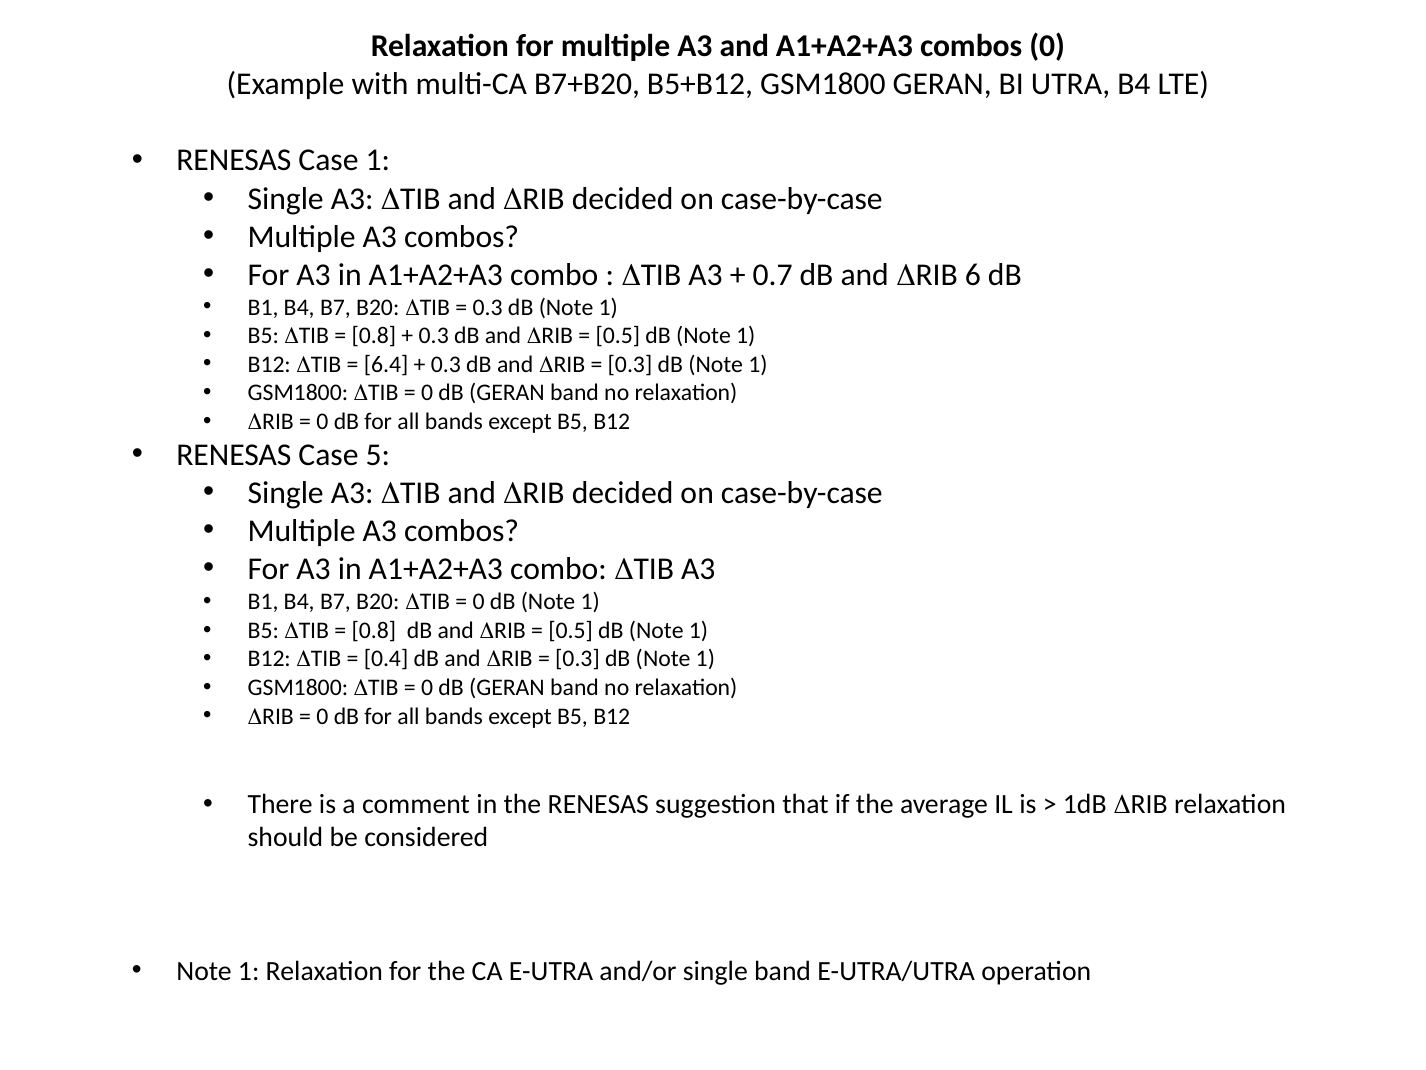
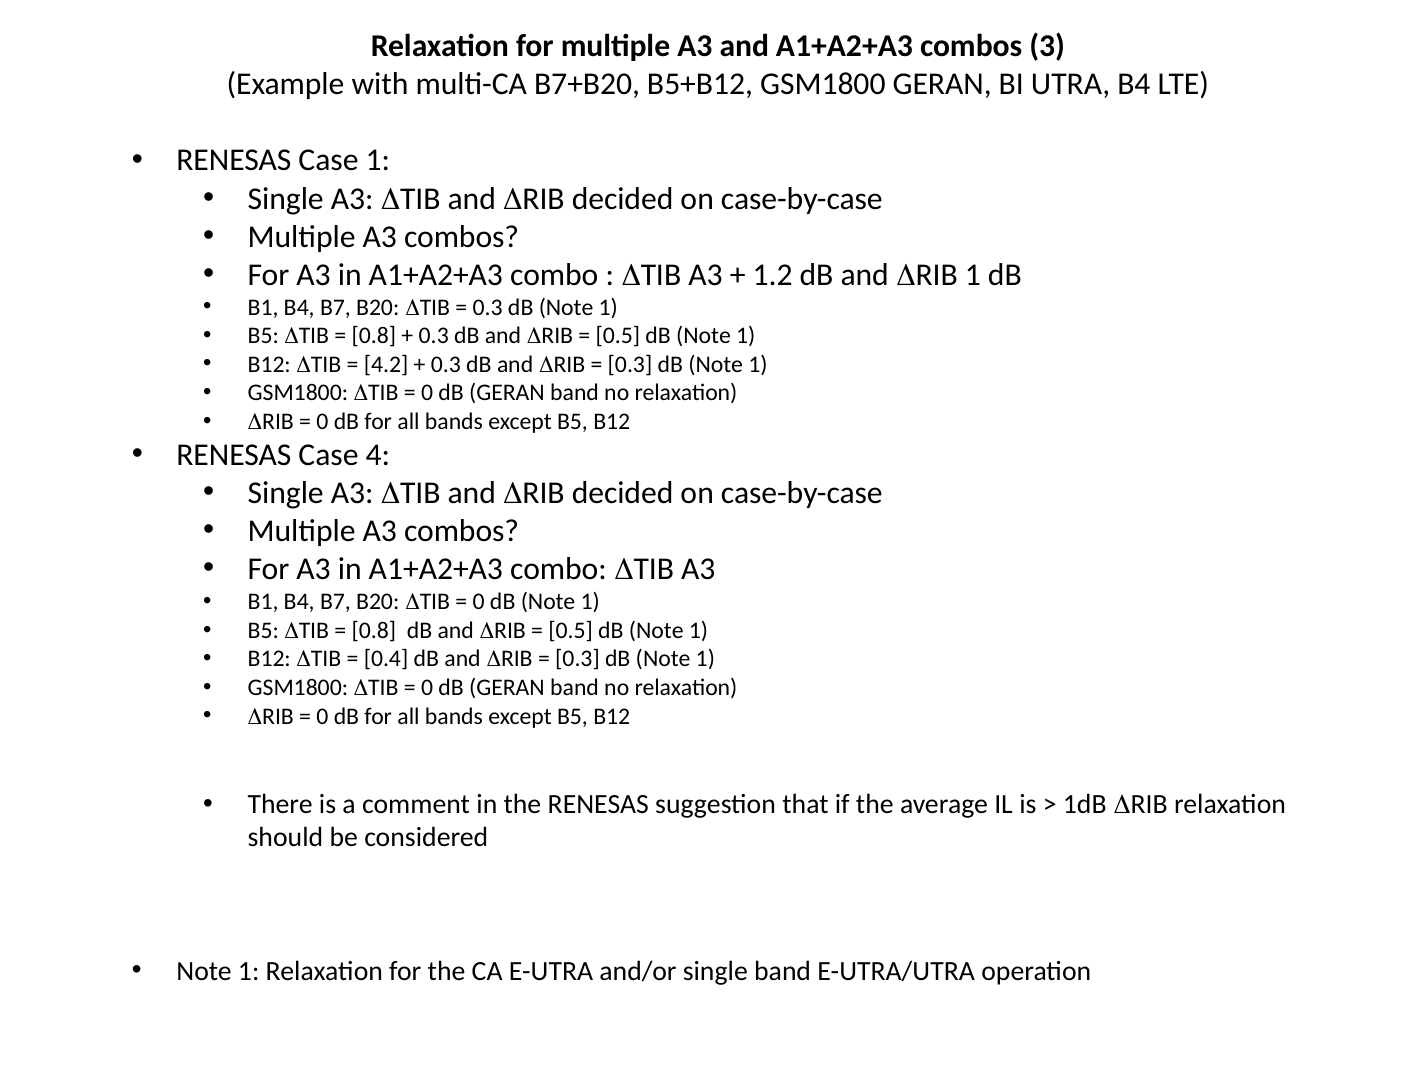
combos 0: 0 -> 3
0.7: 0.7 -> 1.2
RIB 6: 6 -> 1
6.4: 6.4 -> 4.2
5: 5 -> 4
